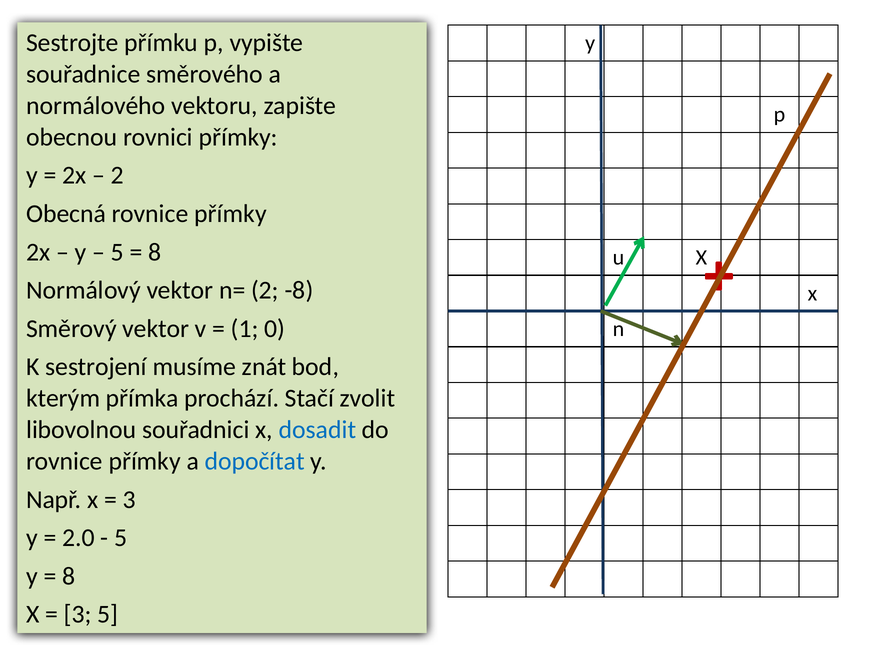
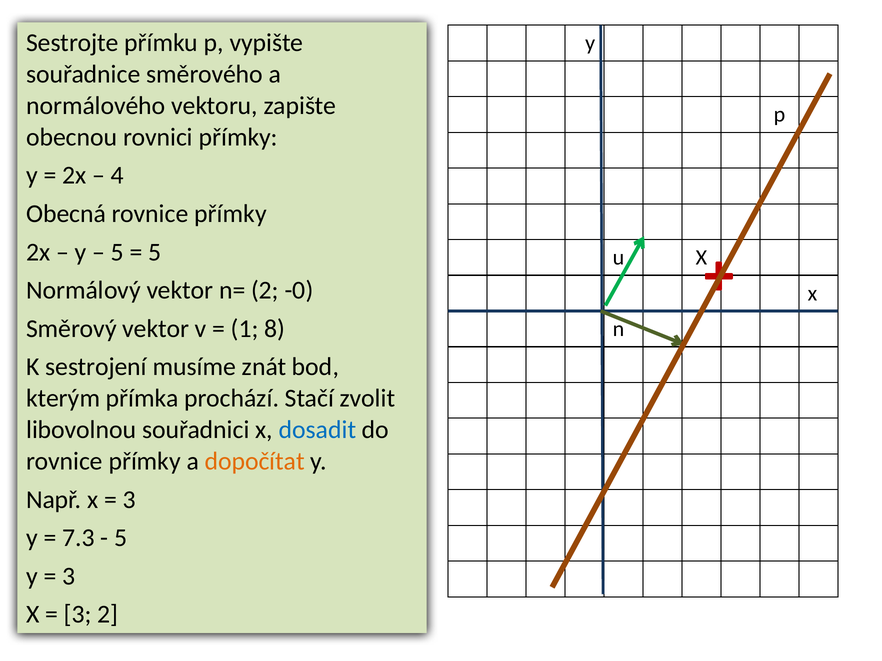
2 at (117, 176): 2 -> 4
8 at (155, 252): 8 -> 5
-8: -8 -> -0
0: 0 -> 8
dopočítat colour: blue -> orange
2.0: 2.0 -> 7.3
8 at (69, 577): 8 -> 3
3 5: 5 -> 2
